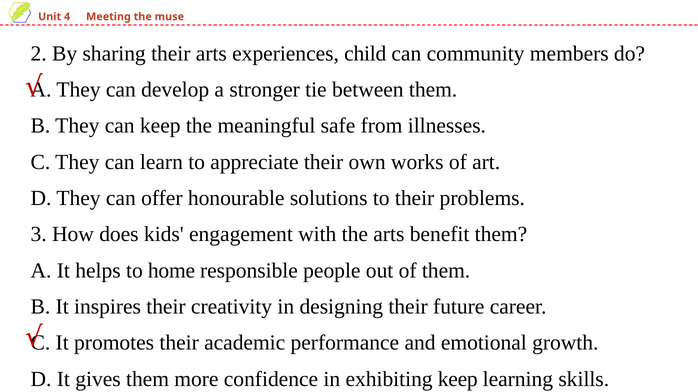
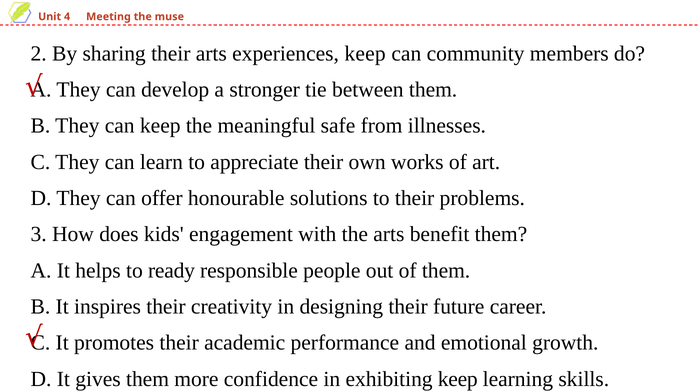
experiences child: child -> keep
home: home -> ready
